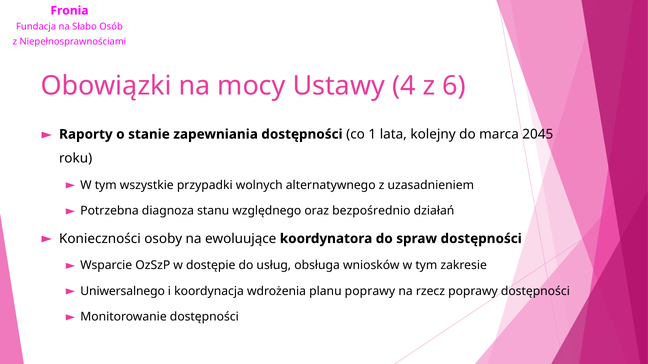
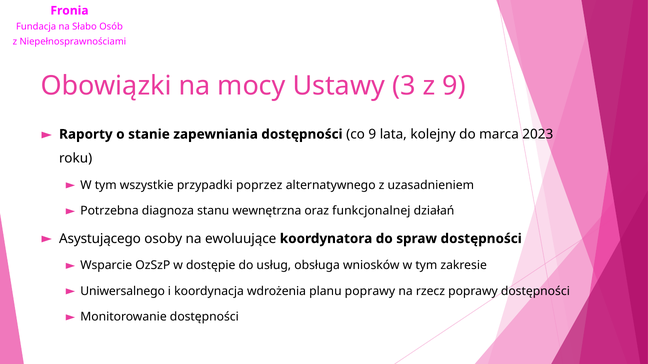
4: 4 -> 3
z 6: 6 -> 9
co 1: 1 -> 9
2045: 2045 -> 2023
wolnych: wolnych -> poprzez
względnego: względnego -> wewnętrzna
bezpośrednio: bezpośrednio -> funkcjonalnej
Konieczności: Konieczności -> Asystującego
